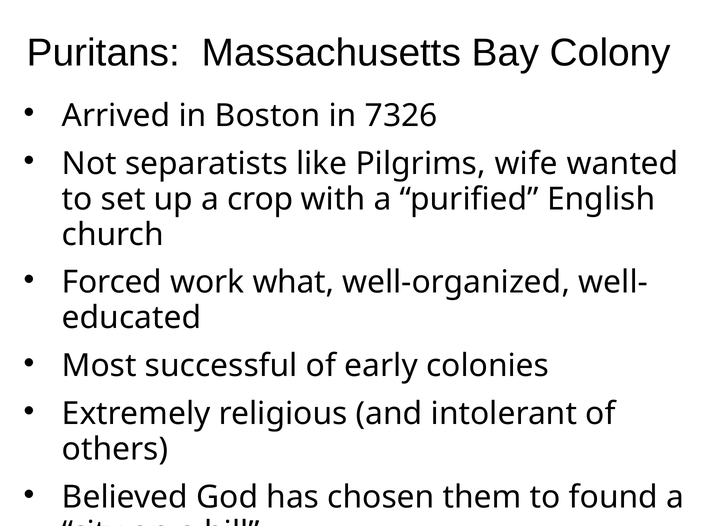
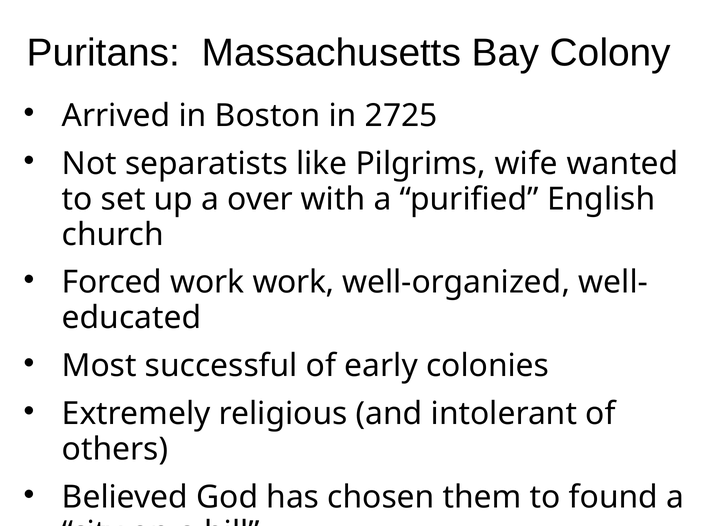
7326: 7326 -> 2725
crop: crop -> over
work what: what -> work
